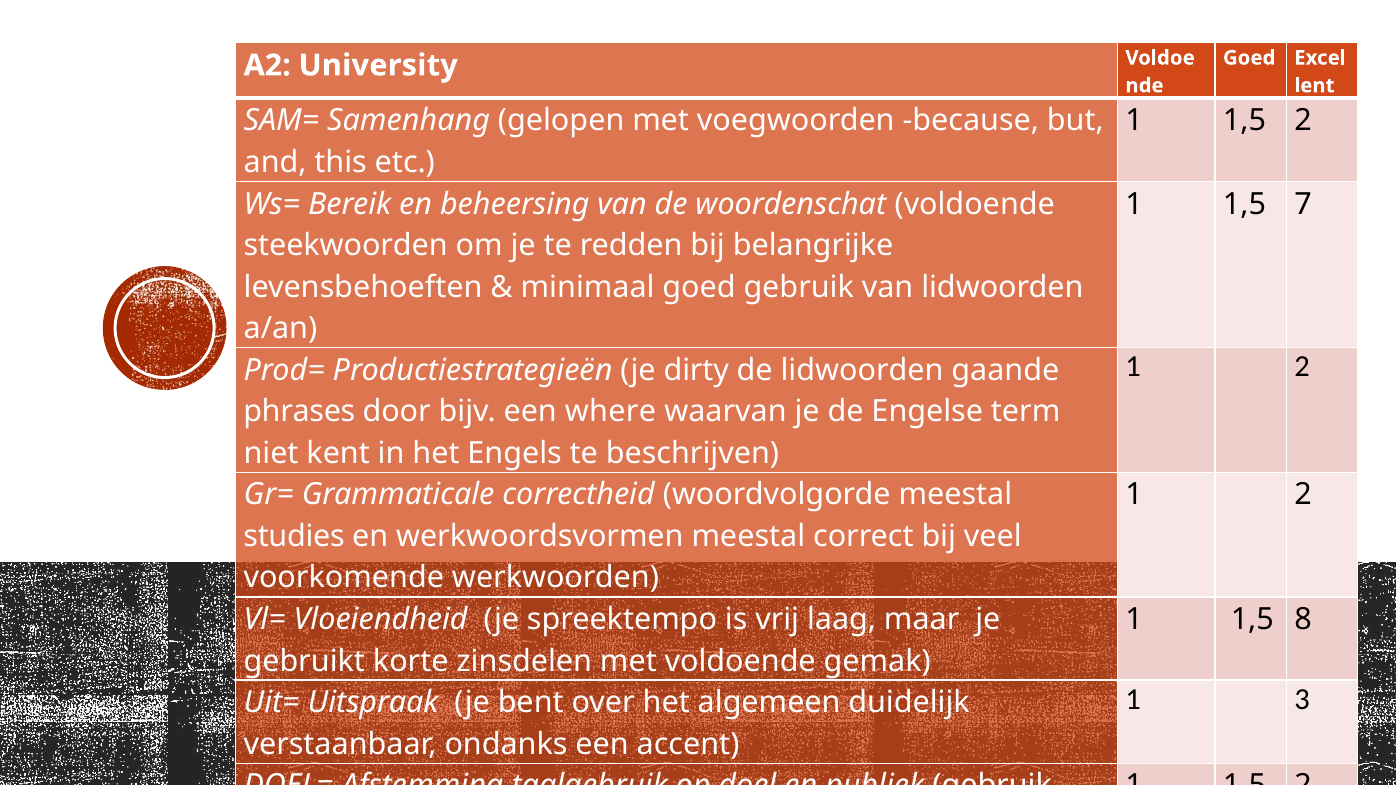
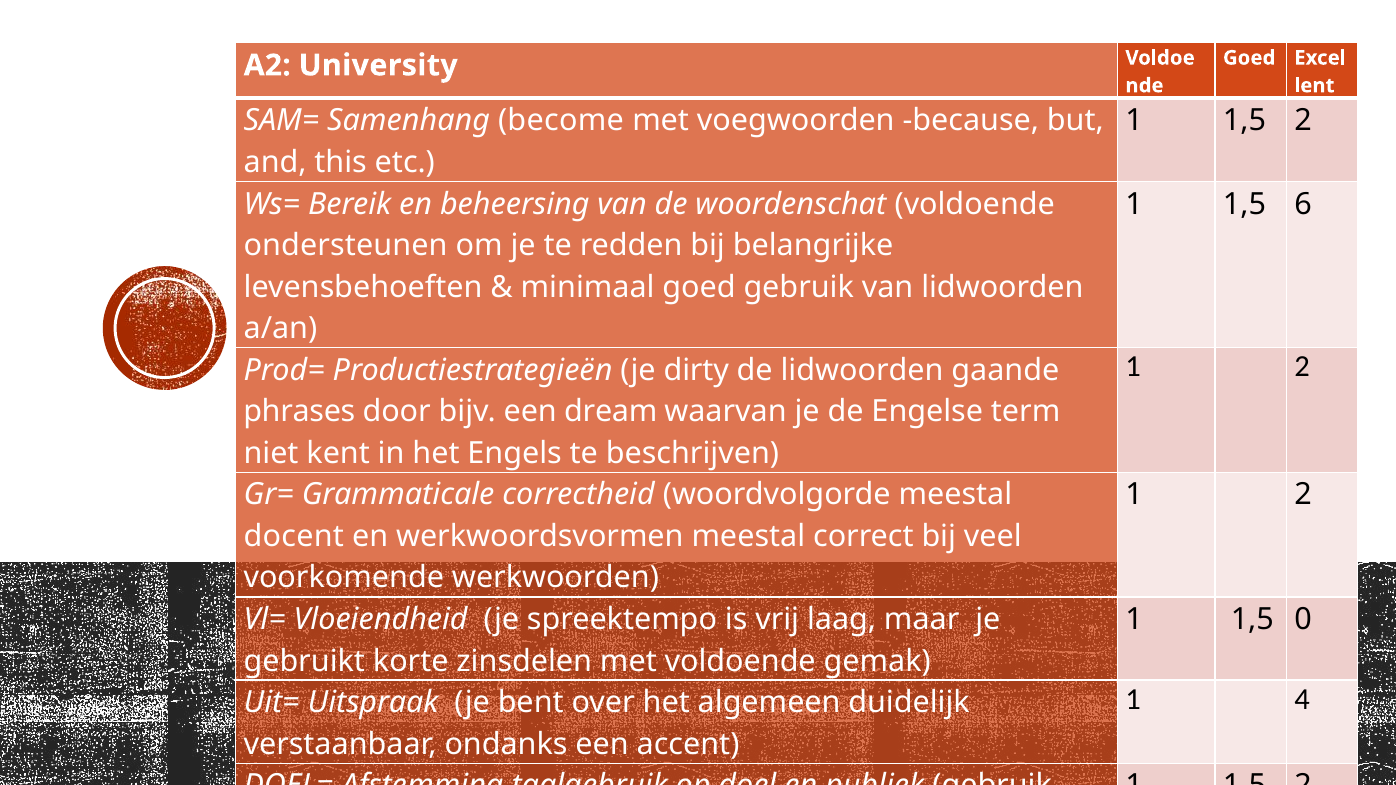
gelopen: gelopen -> become
7: 7 -> 6
steekwoorden: steekwoorden -> ondersteunen
where: where -> dream
studies: studies -> docent
8: 8 -> 0
3: 3 -> 4
